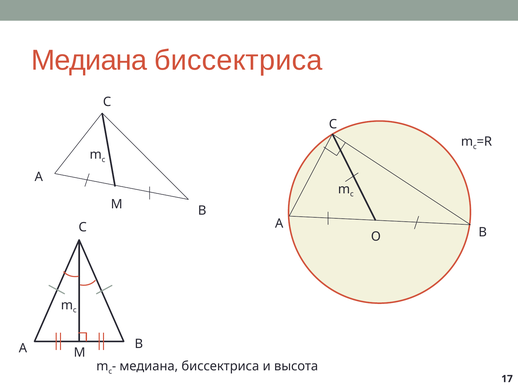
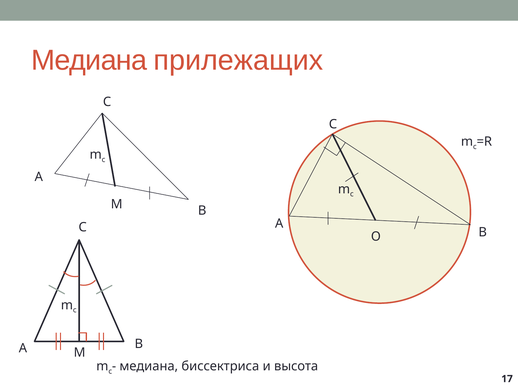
биссектриса at (238, 60): биссектриса -> прилежащих
